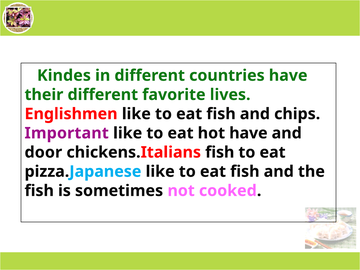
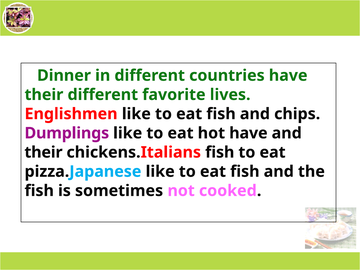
Kindes: Kindes -> Dinner
Important: Important -> Dumplings
door at (43, 152): door -> their
